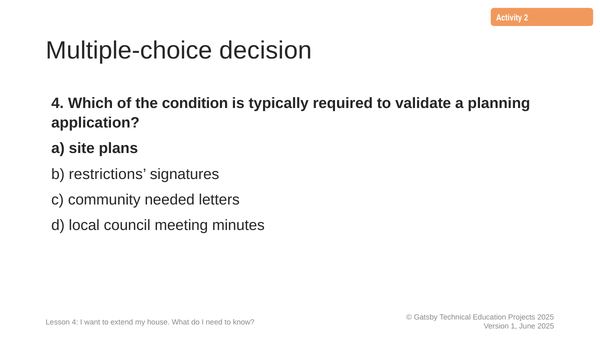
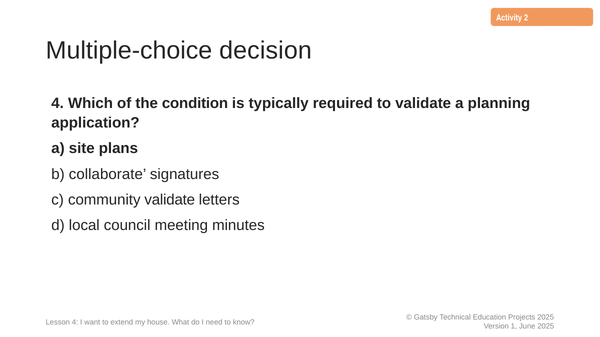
restrictions: restrictions -> collaborate
community needed: needed -> validate
